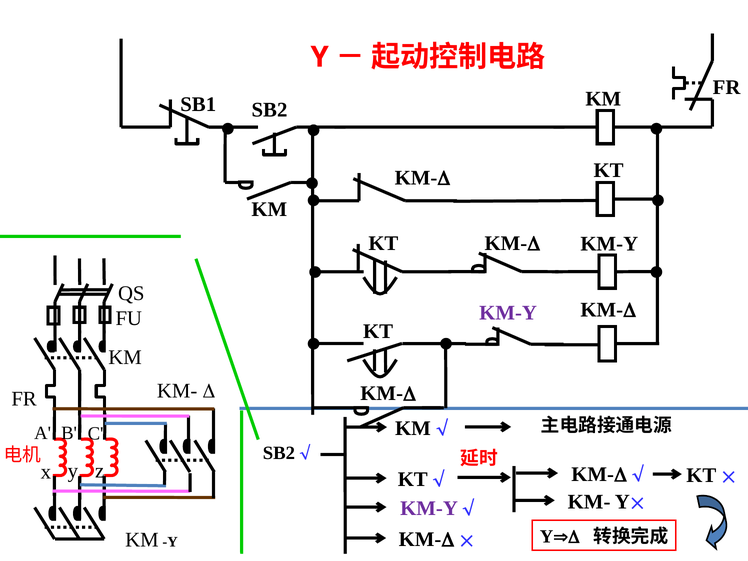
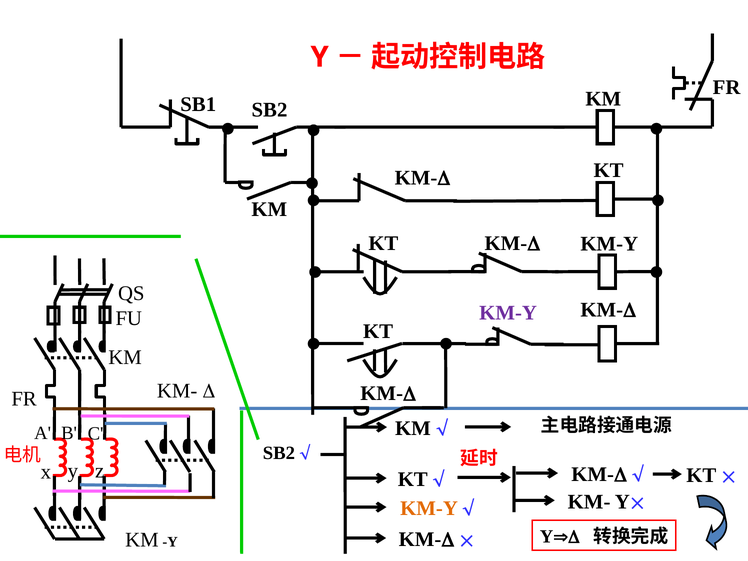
KM-Y at (429, 509) colour: purple -> orange
